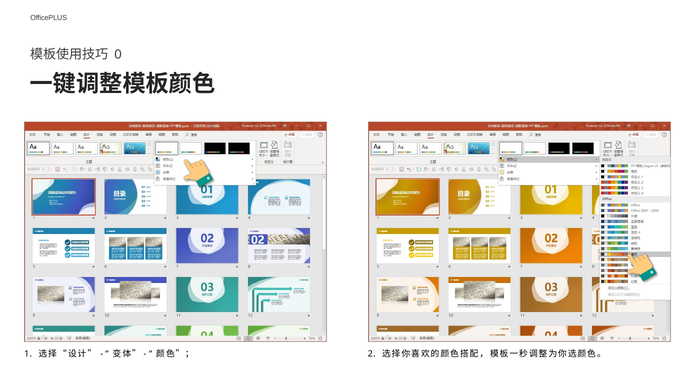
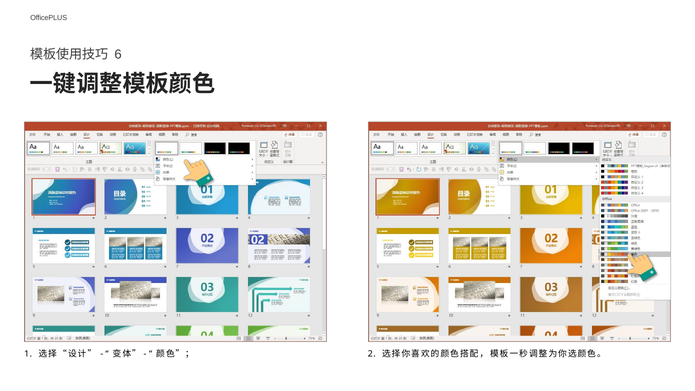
0: 0 -> 6
